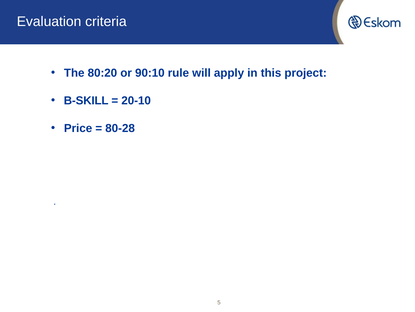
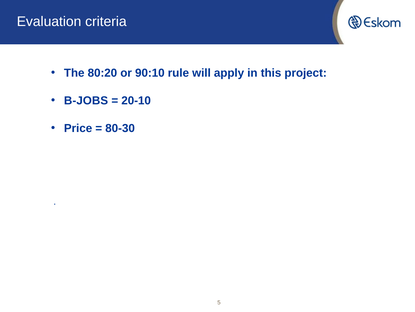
B-SKILL: B-SKILL -> B-JOBS
80-28: 80-28 -> 80-30
